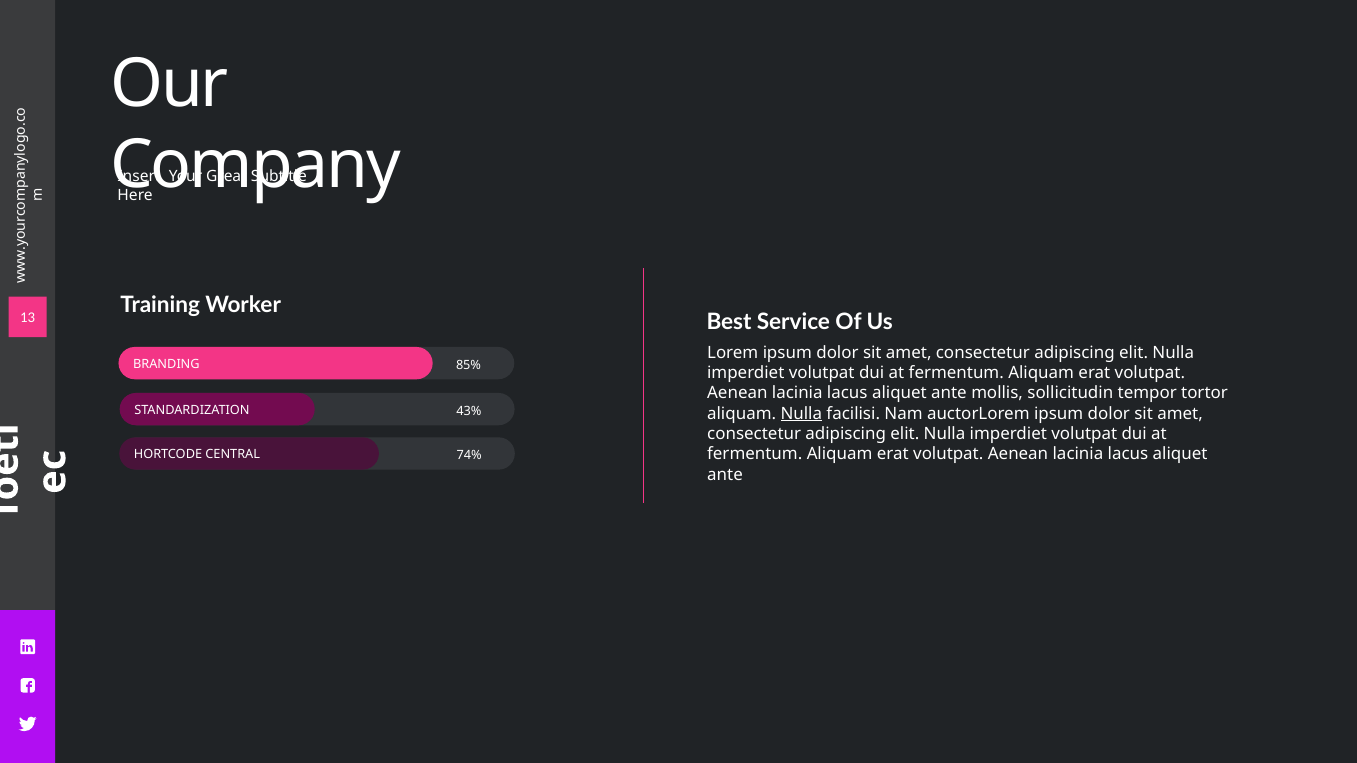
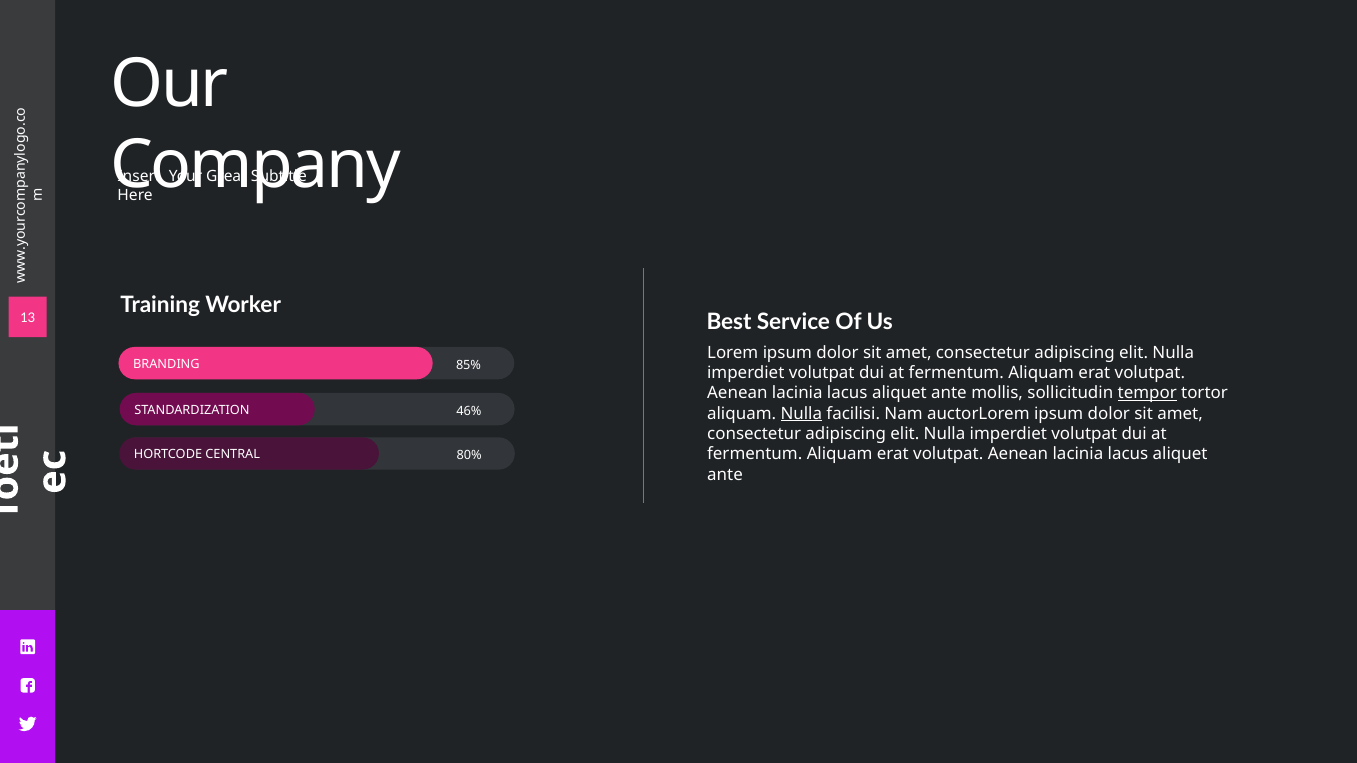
tempor underline: none -> present
43%: 43% -> 46%
74%: 74% -> 80%
